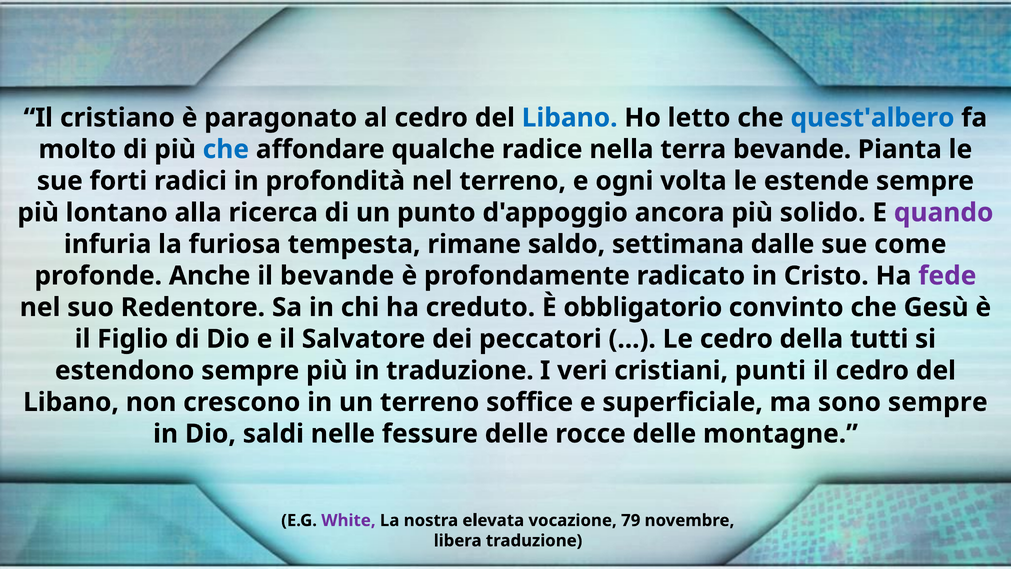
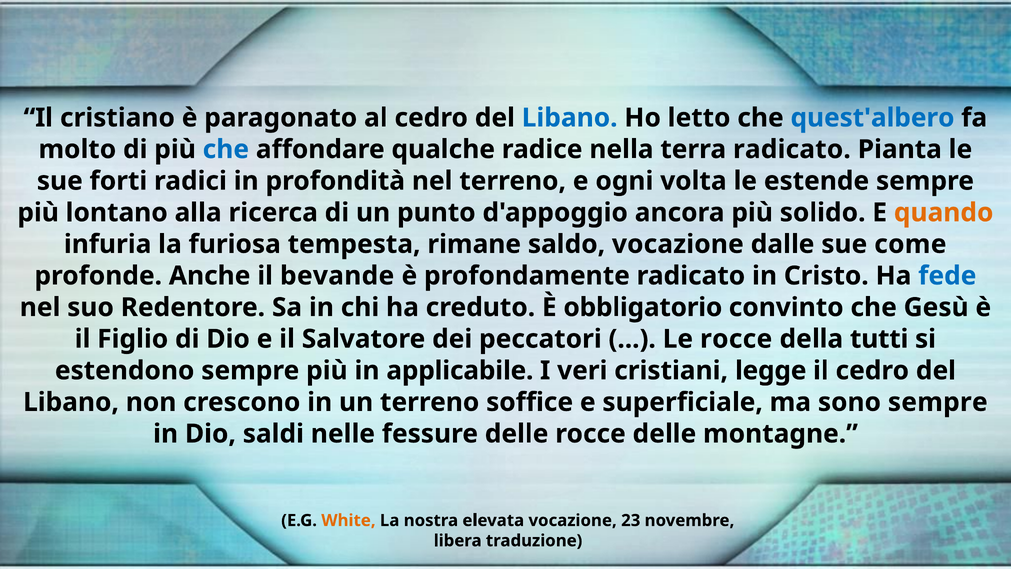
terra bevande: bevande -> radicato
quando colour: purple -> orange
saldo settimana: settimana -> vocazione
fede colour: purple -> blue
Le cedro: cedro -> rocce
in traduzione: traduzione -> applicabile
punti: punti -> legge
White colour: purple -> orange
79: 79 -> 23
